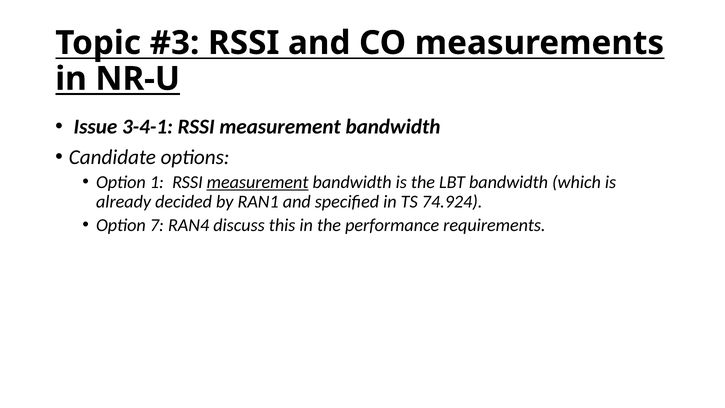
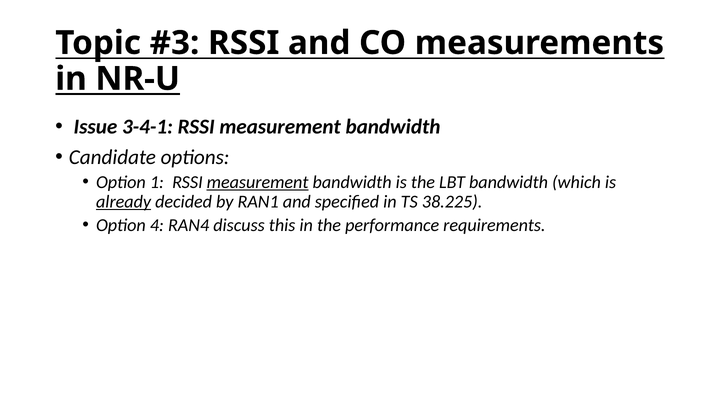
already underline: none -> present
74.924: 74.924 -> 38.225
7: 7 -> 4
